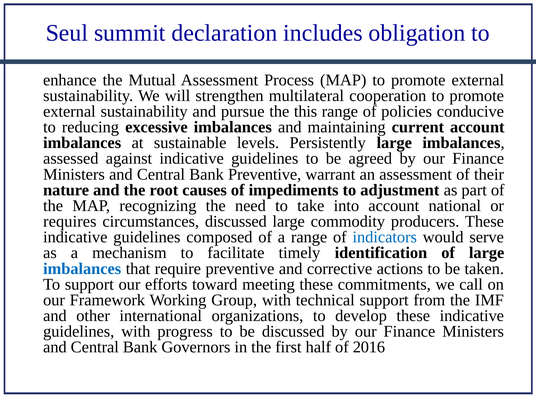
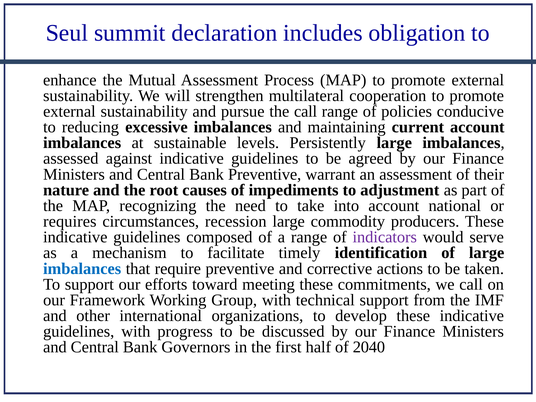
the this: this -> call
circumstances discussed: discussed -> recession
indicators colour: blue -> purple
2016: 2016 -> 2040
